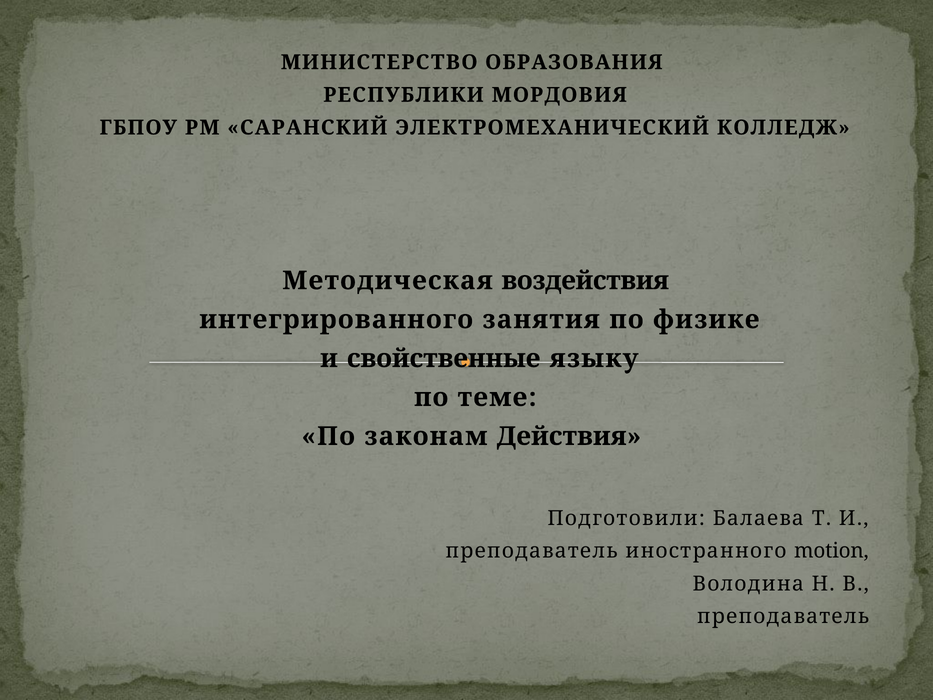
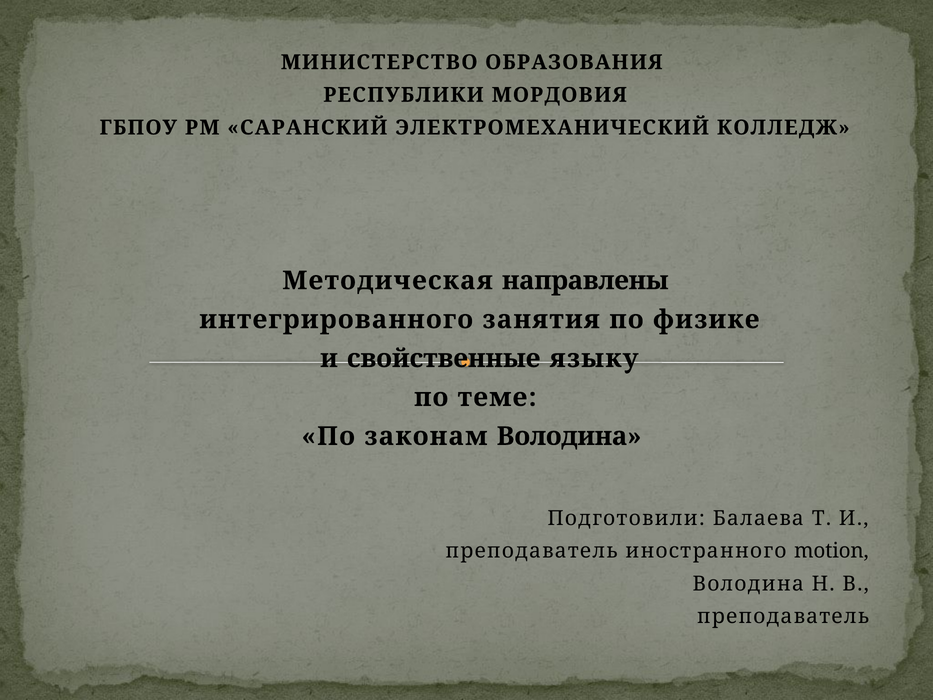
воздействия: воздействия -> направлены
законам Действия: Действия -> Володина
